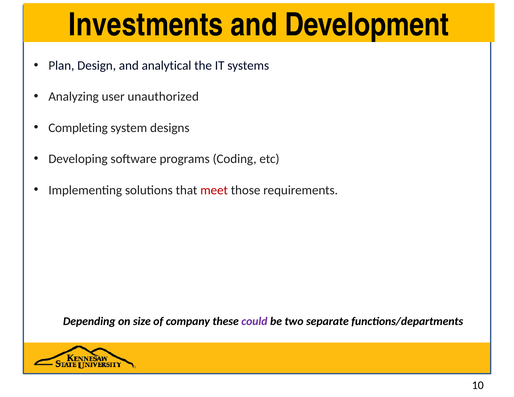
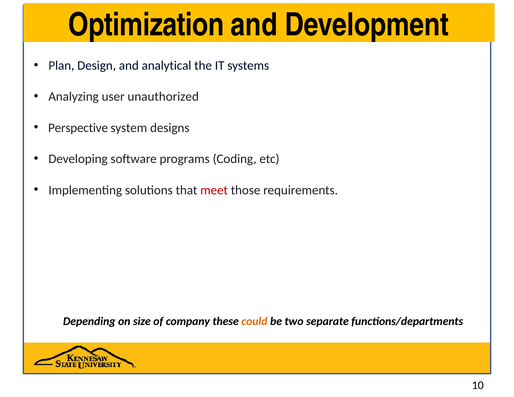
Investments: Investments -> Optimization
Completing: Completing -> Perspective
could colour: purple -> orange
